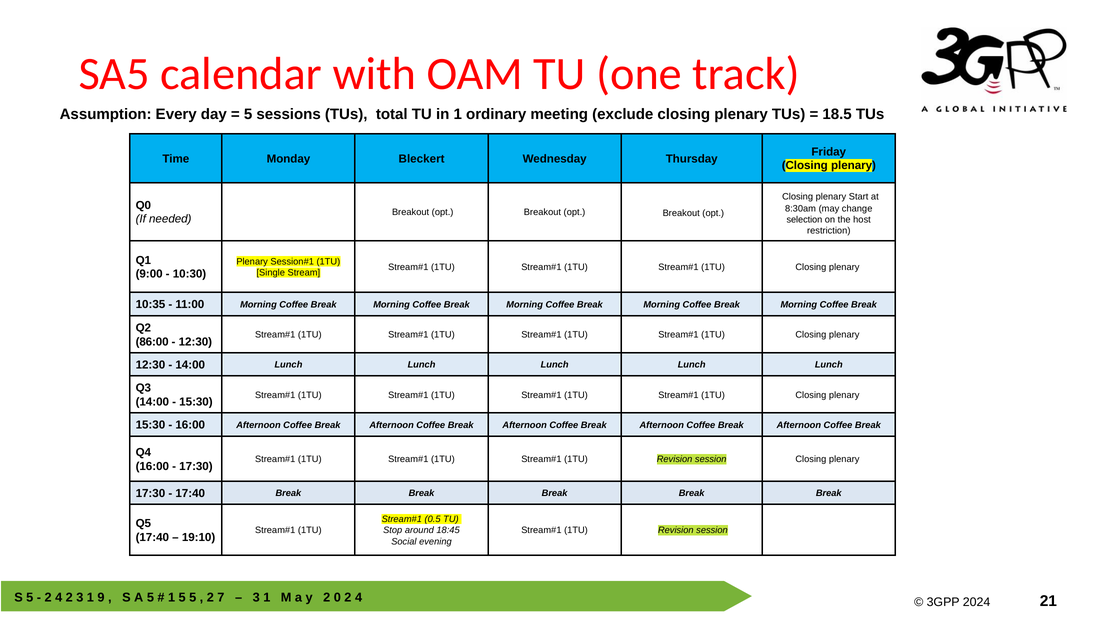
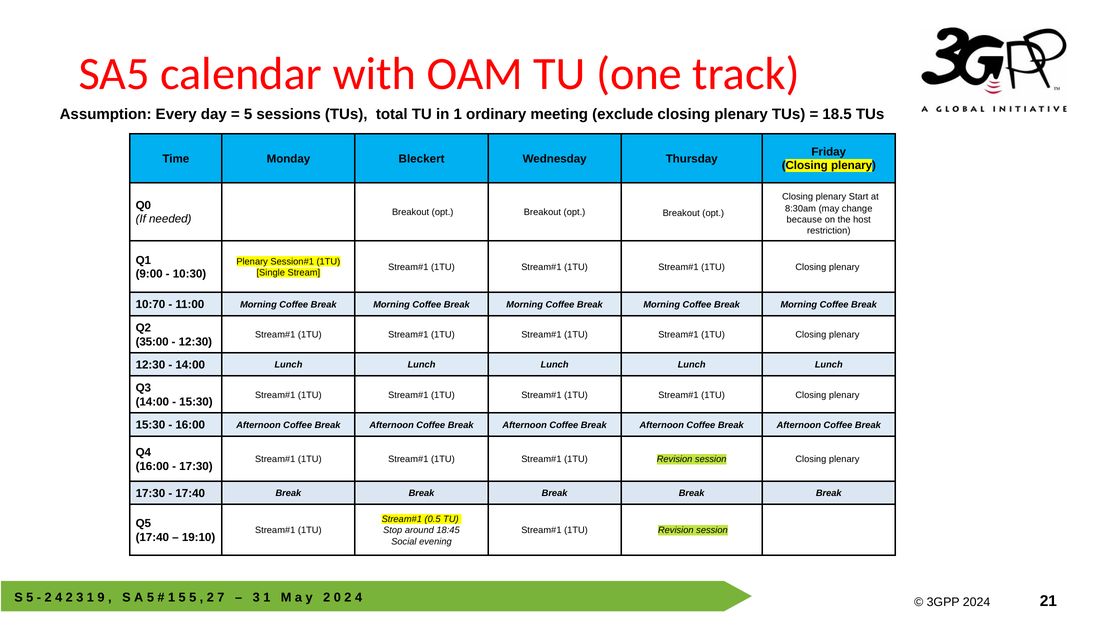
selection: selection -> because
10:35: 10:35 -> 10:70
86:00: 86:00 -> 35:00
